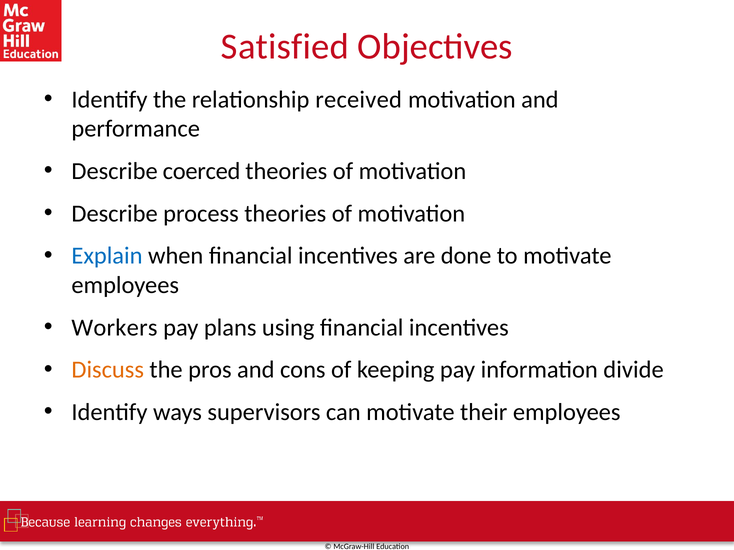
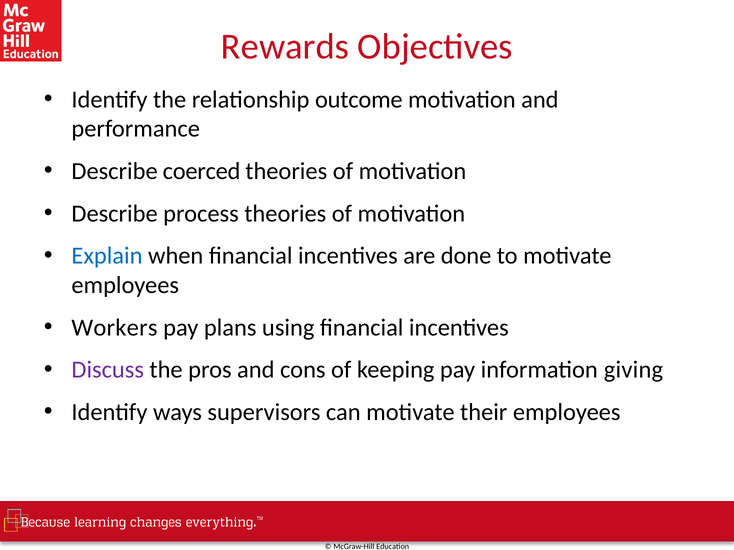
Satisfied: Satisfied -> Rewards
received: received -> outcome
Discuss colour: orange -> purple
divide: divide -> giving
